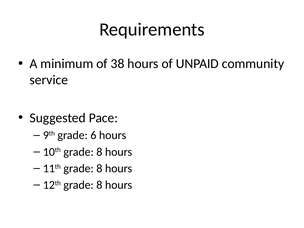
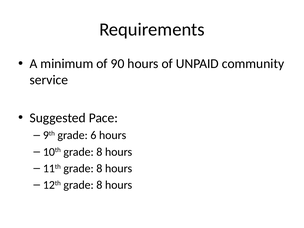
38: 38 -> 90
